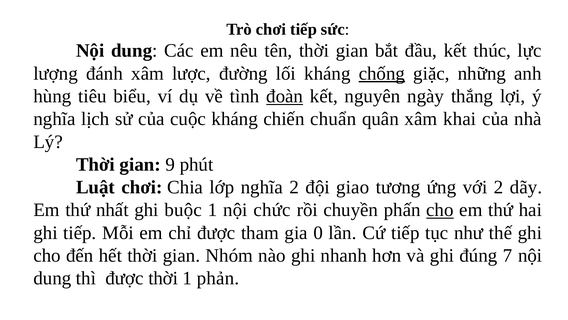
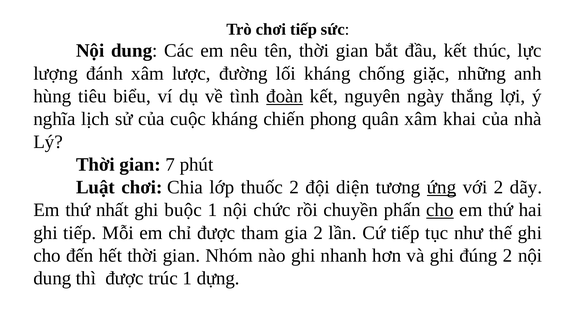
chống underline: present -> none
chuẩn: chuẩn -> phong
9: 9 -> 7
lớp nghĩa: nghĩa -> thuốc
giao: giao -> diện
ứng underline: none -> present
gia 0: 0 -> 2
đúng 7: 7 -> 2
được thời: thời -> trúc
phản: phản -> dựng
